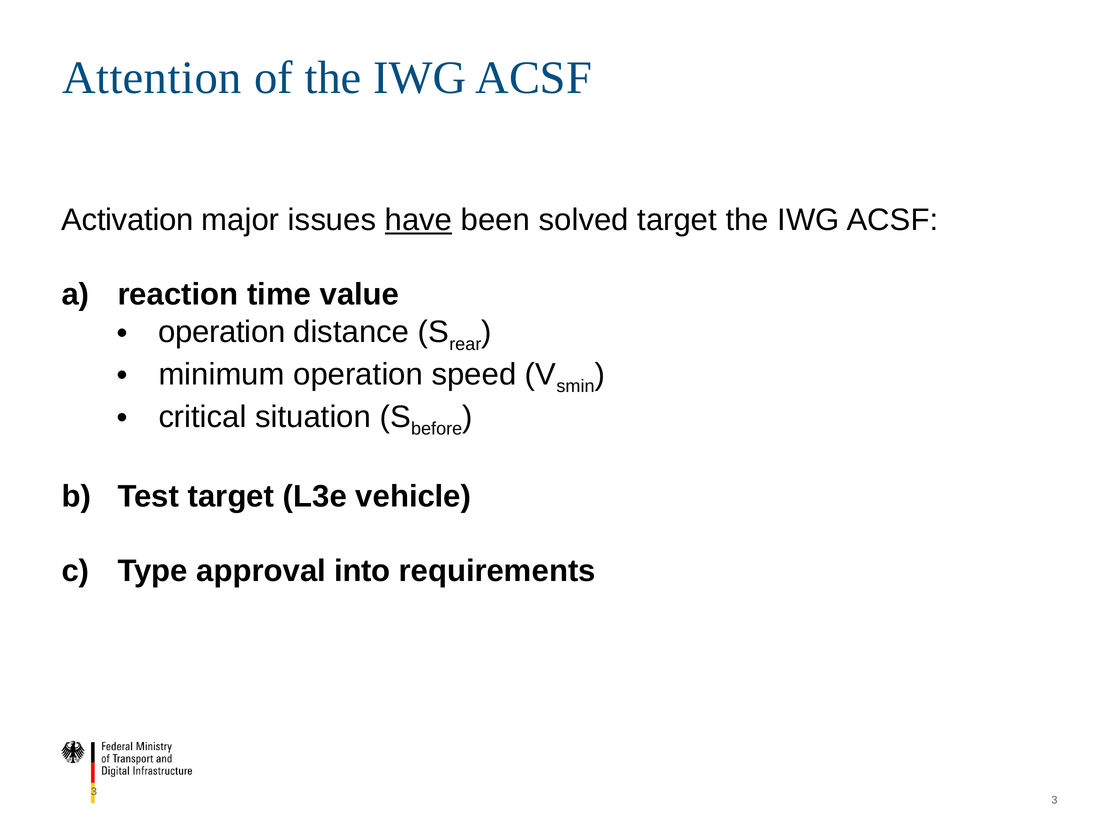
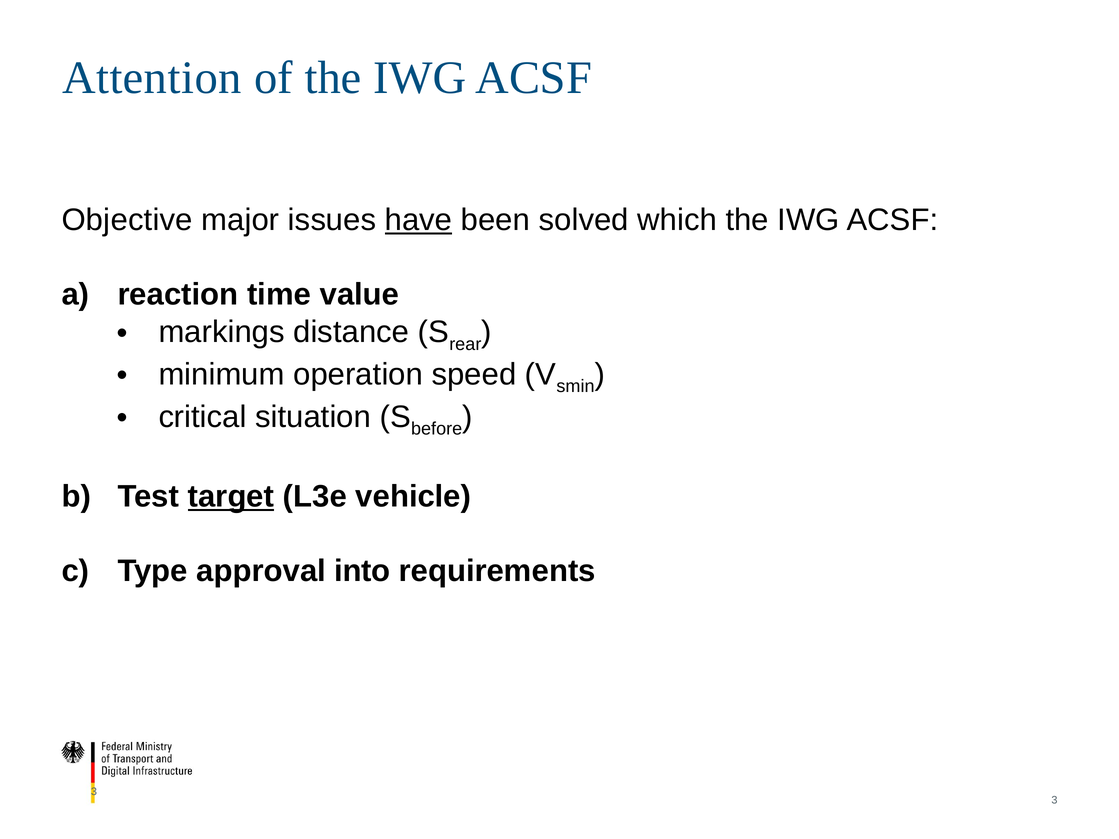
Activation: Activation -> Objective
solved target: target -> which
operation at (222, 332): operation -> markings
target at (231, 497) underline: none -> present
